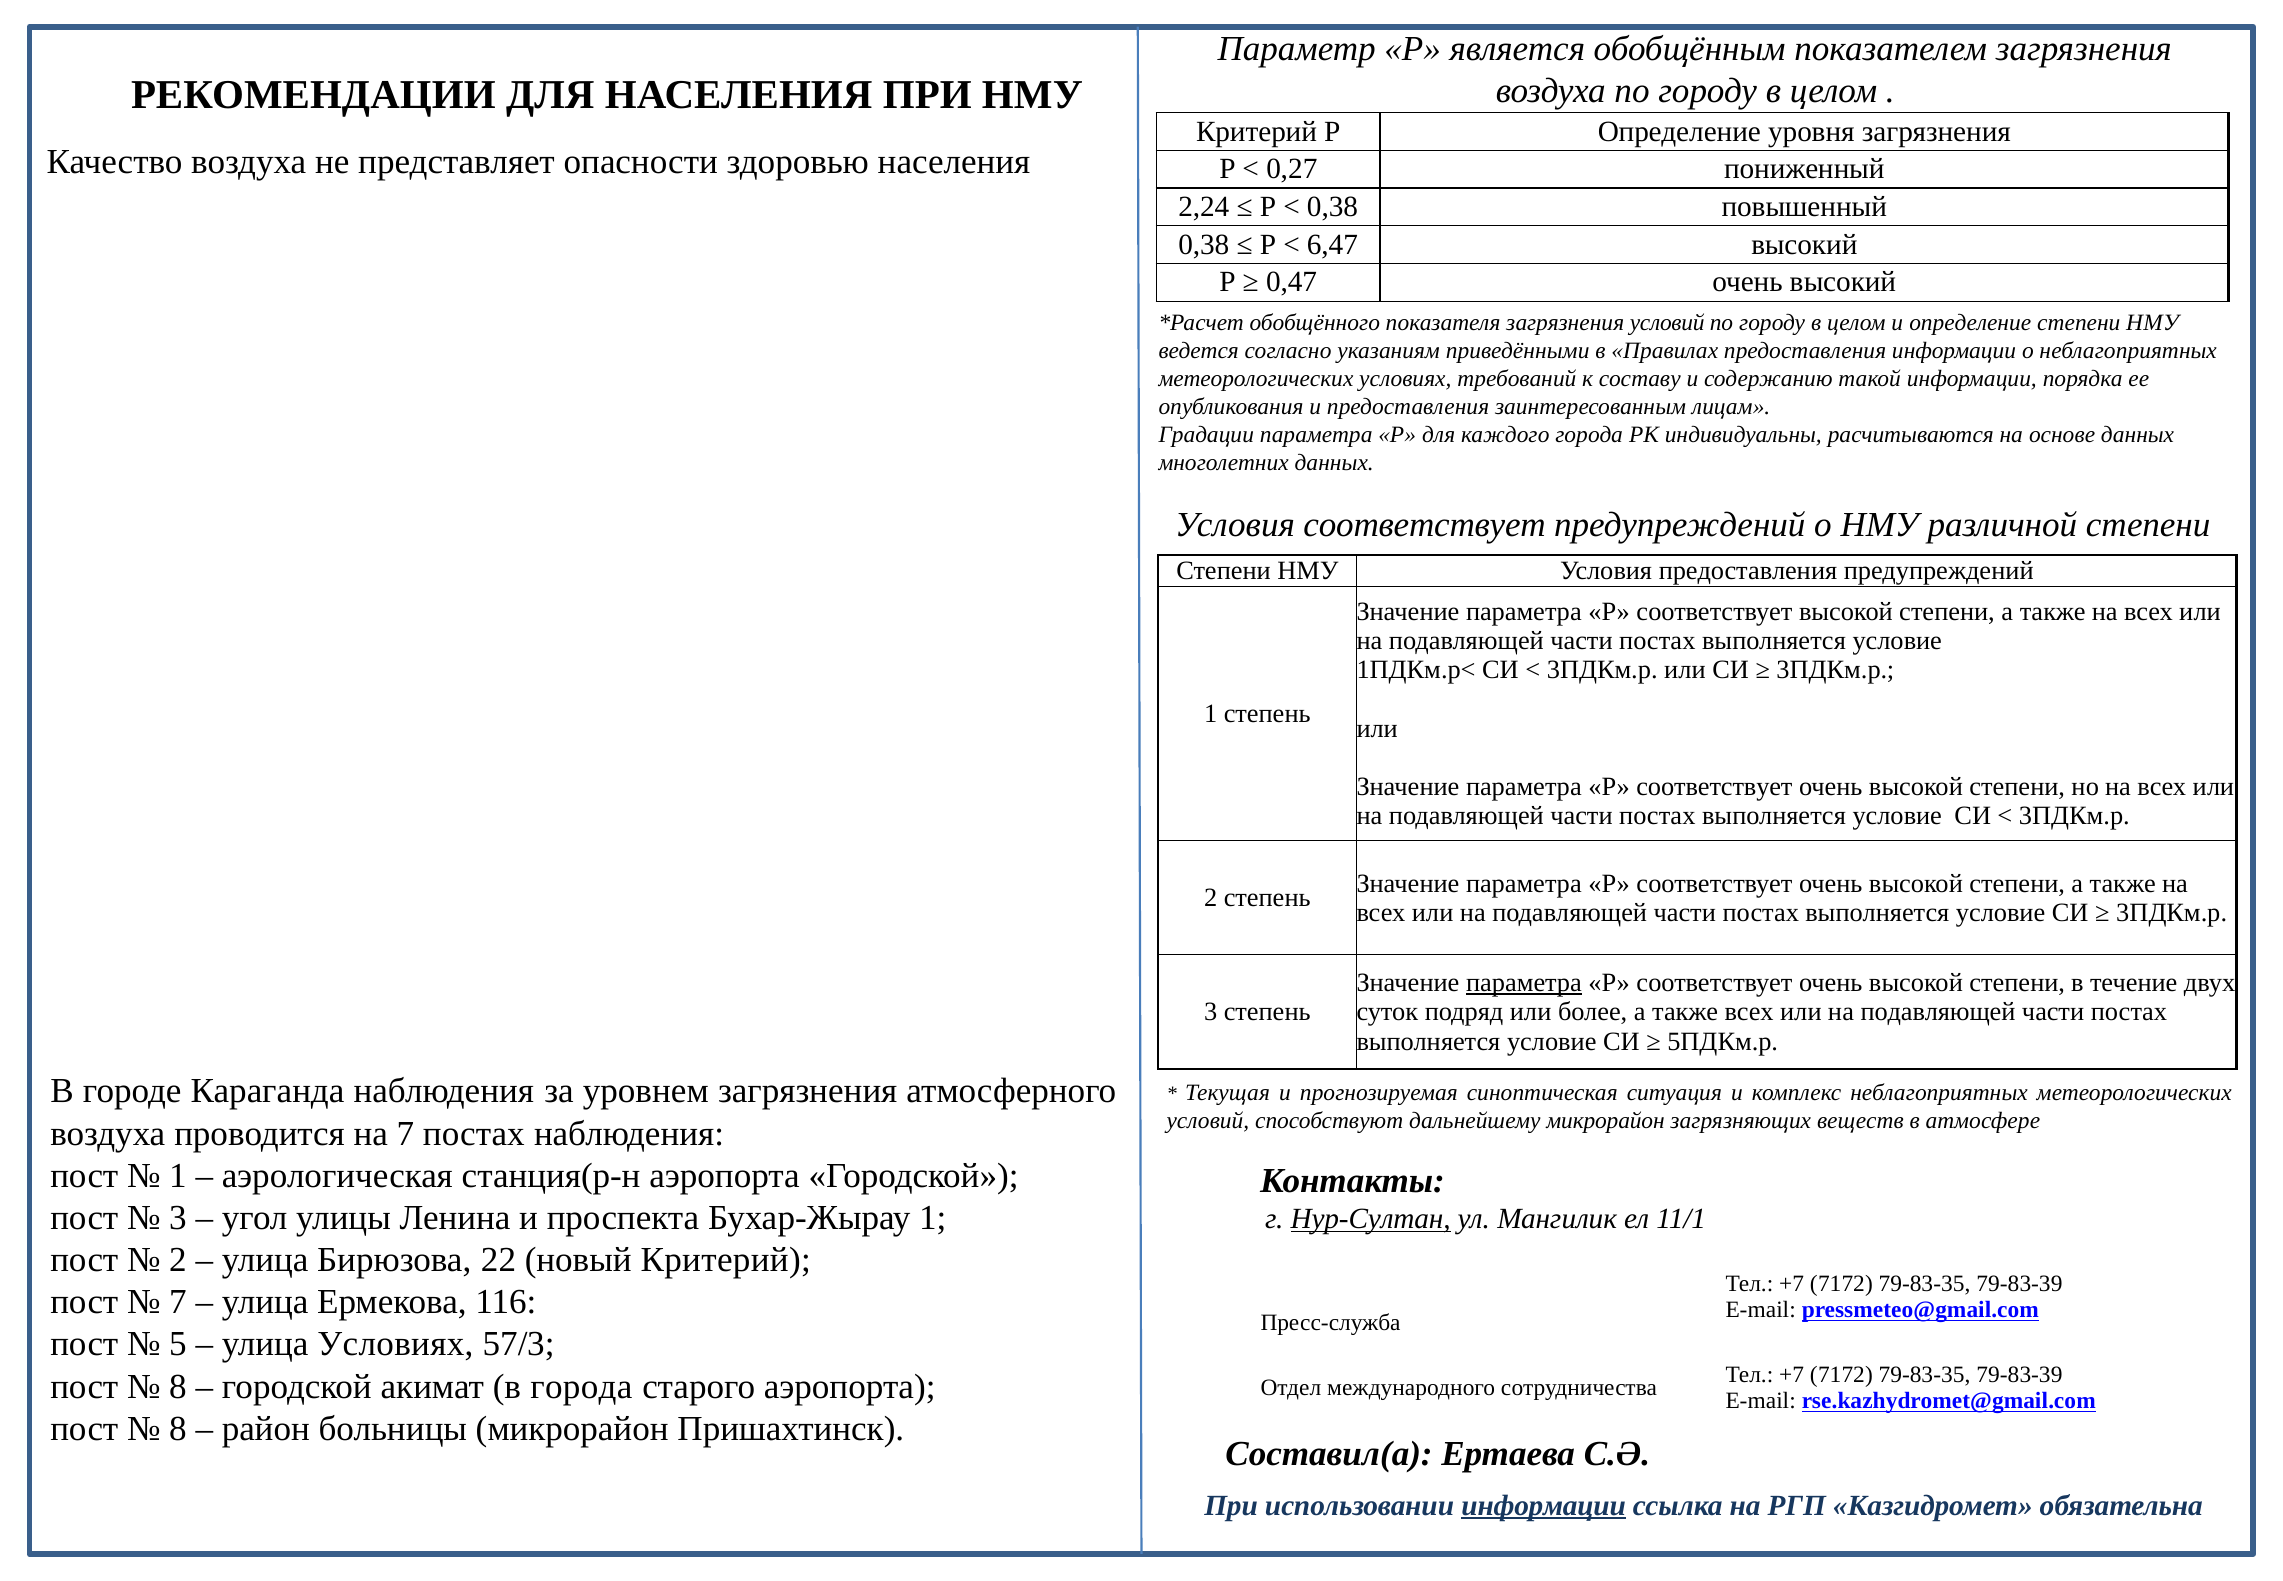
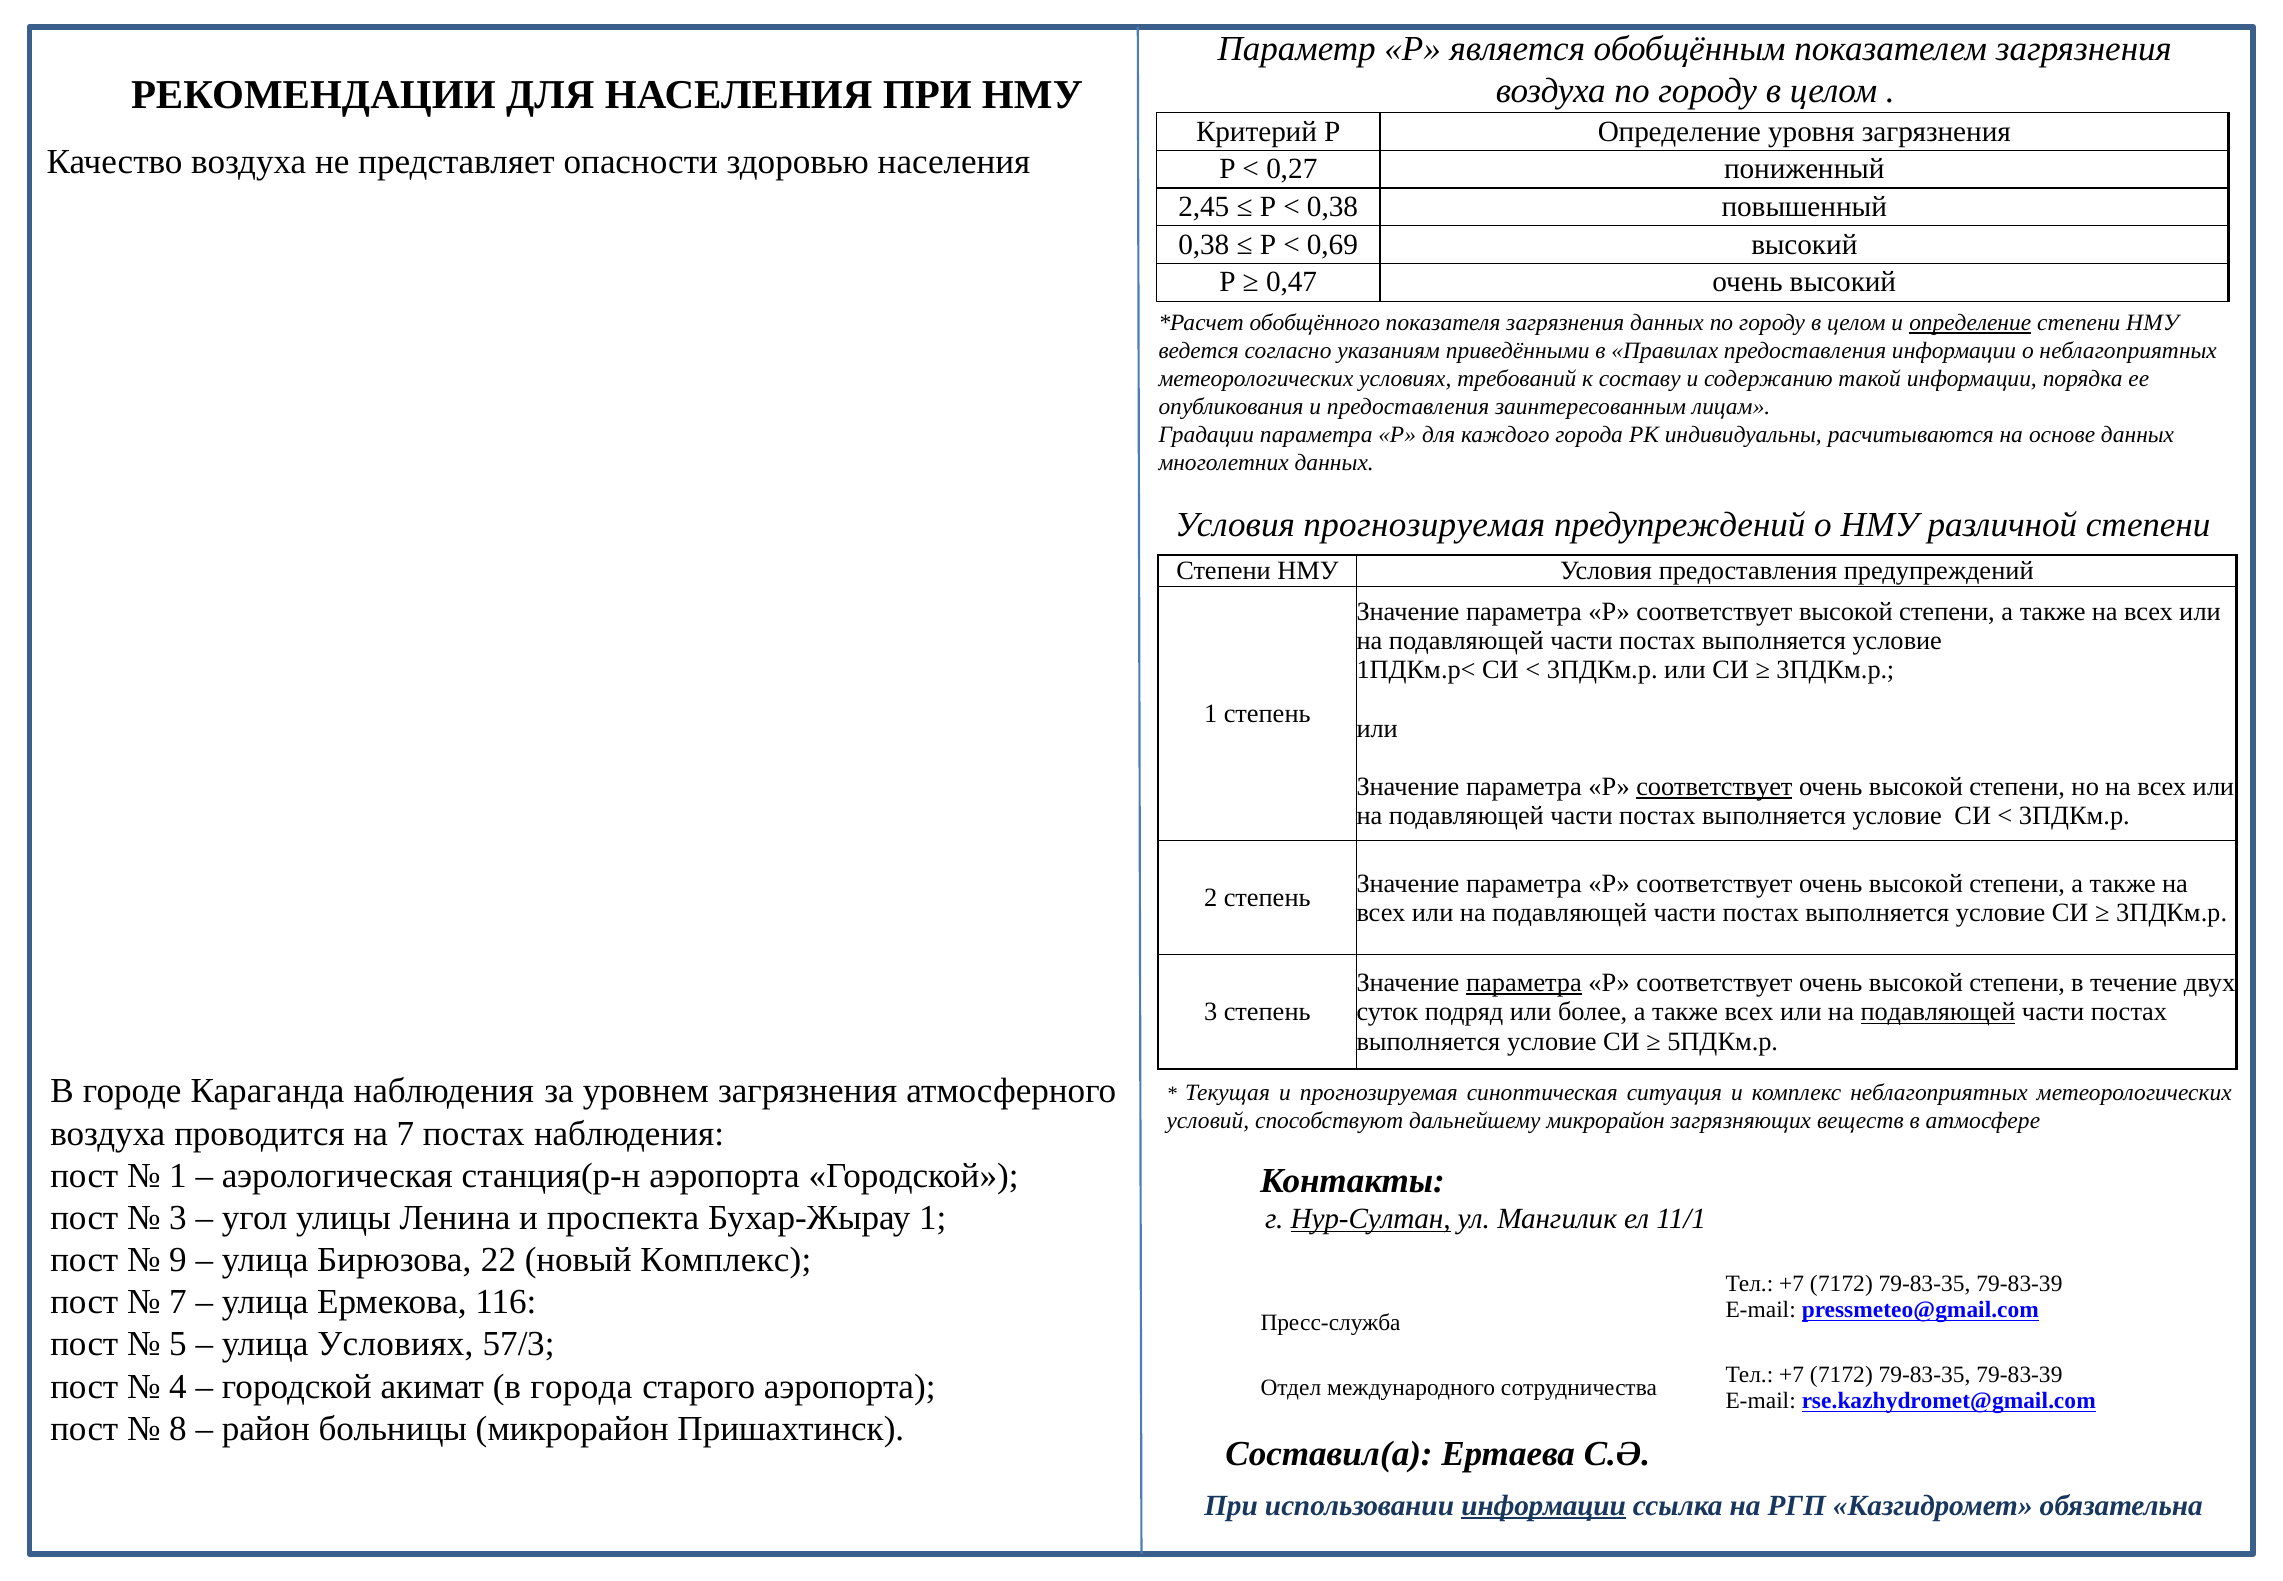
2,24: 2,24 -> 2,45
6,47: 6,47 -> 0,69
загрязнения условий: условий -> данных
определение at (1970, 323) underline: none -> present
Условия соответствует: соответствует -> прогнозируемая
соответствует at (1714, 787) underline: none -> present
подавляющей at (1938, 1012) underline: none -> present
2 at (178, 1260): 2 -> 9
новый Критерий: Критерий -> Комплекс
8 at (178, 1386): 8 -> 4
